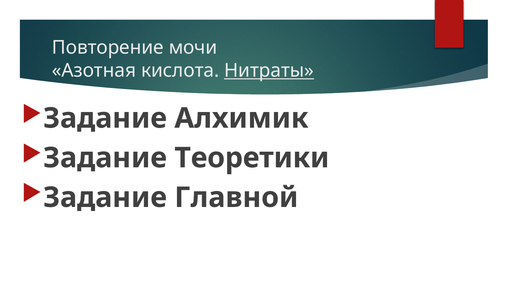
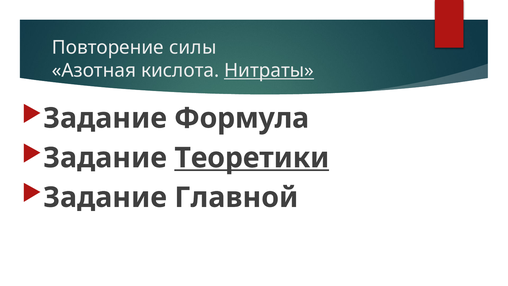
мочи: мочи -> силы
Алхимик: Алхимик -> Формула
Теоретики underline: none -> present
